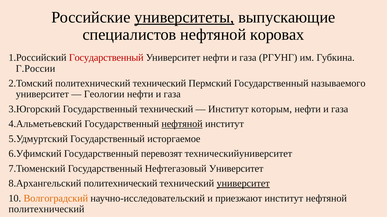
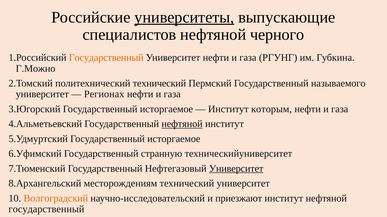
коровах: коровах -> черного
Государственный at (106, 58) colour: red -> orange
Г.России: Г.России -> Г.Можно
Геологии: Геологии -> Регионах
технический at (167, 109): технический -> исторгаемое
перевозят: перевозят -> странную
Университет at (236, 169) underline: none -> present
политехнический at (121, 184): политехнический -> месторождениям
университет at (243, 184) underline: present -> none
политехнический at (46, 210): политехнический -> государственный
